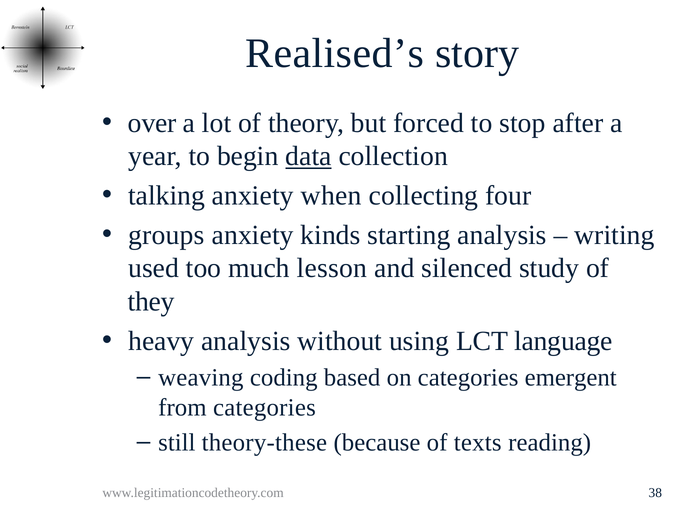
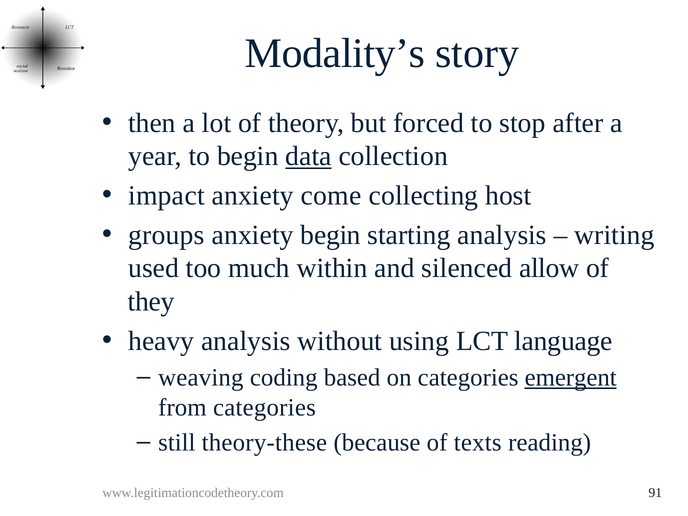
Realised’s: Realised’s -> Modality’s
over: over -> then
talking: talking -> impact
when: when -> come
four: four -> host
anxiety kinds: kinds -> begin
lesson: lesson -> within
study: study -> allow
emergent underline: none -> present
38: 38 -> 91
